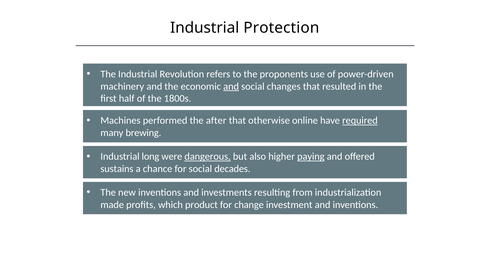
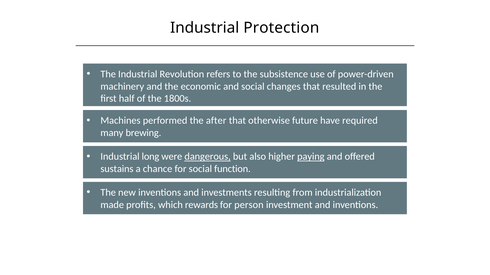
proponents: proponents -> subsistence
and at (231, 87) underline: present -> none
online: online -> future
required underline: present -> none
decades: decades -> function
product: product -> rewards
change: change -> person
